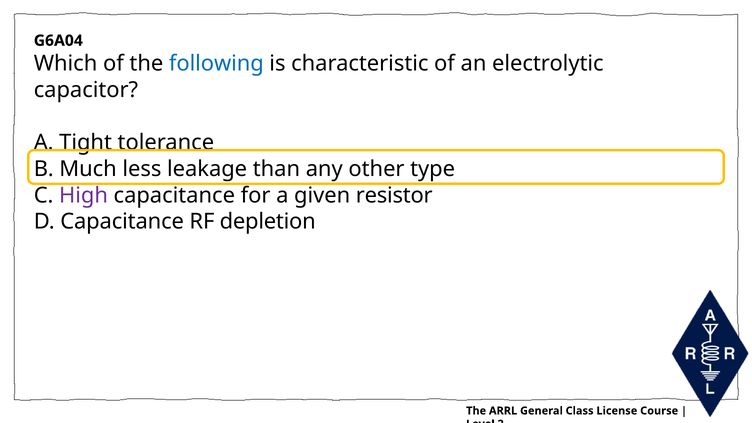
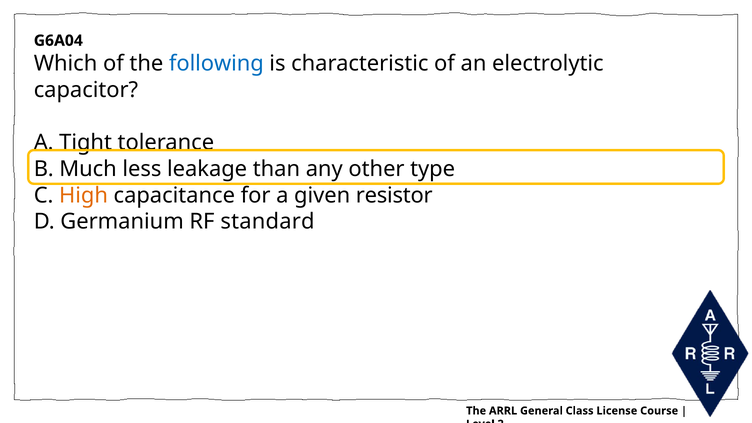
High colour: purple -> orange
D Capacitance: Capacitance -> Germanium
depletion: depletion -> standard
